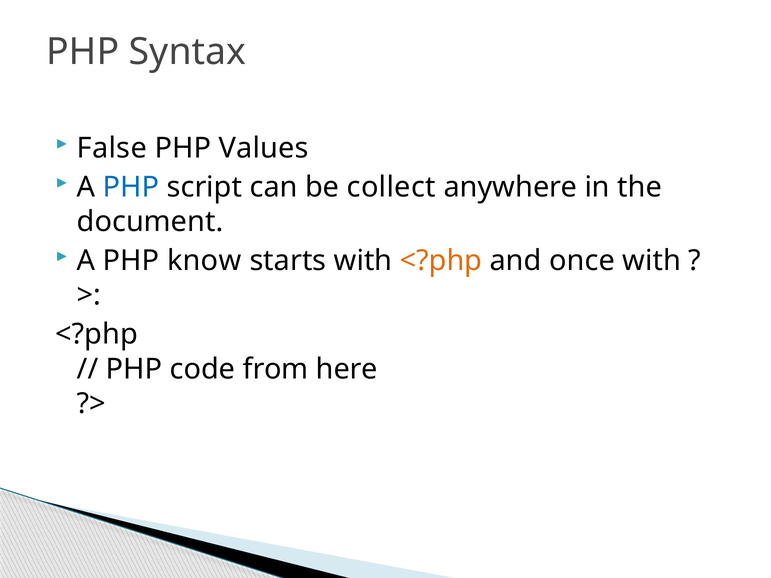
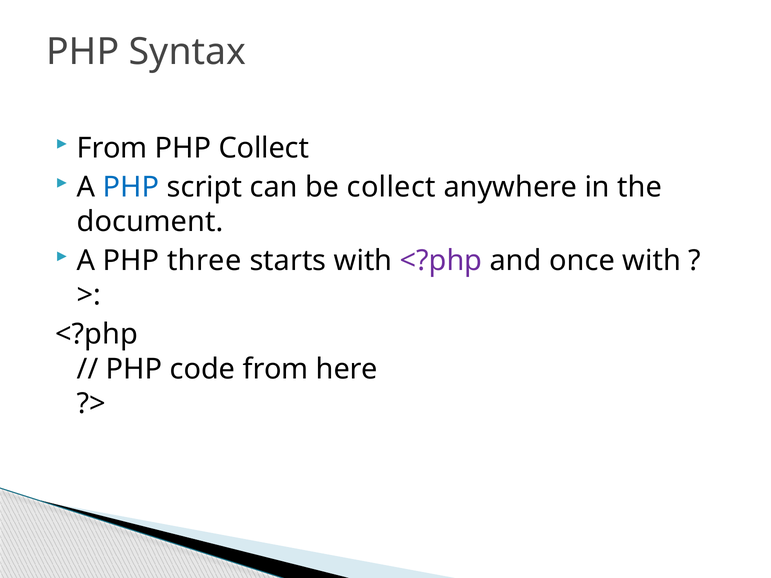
False at (112, 148): False -> From
PHP Values: Values -> Collect
know: know -> three
<?php at (441, 261) colour: orange -> purple
